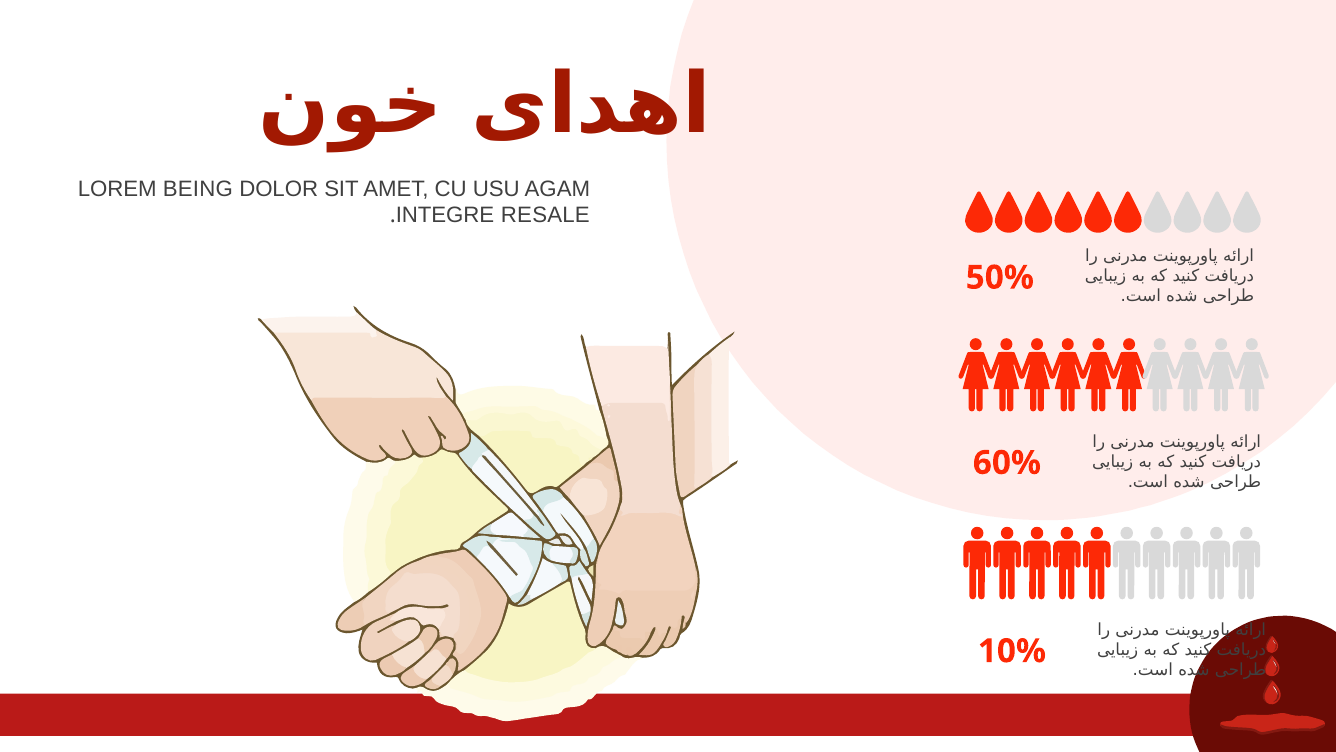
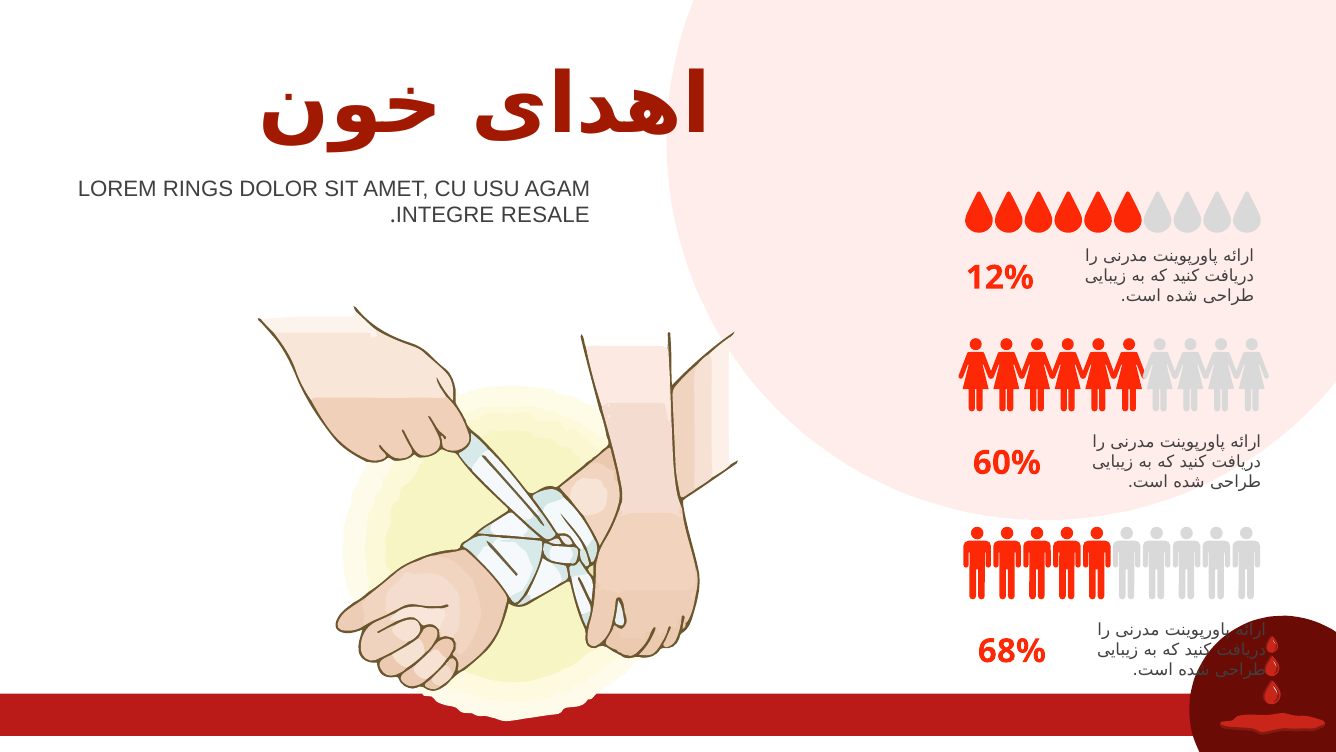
BEING: BEING -> RINGS
50%: 50% -> 12%
10%: 10% -> 68%
